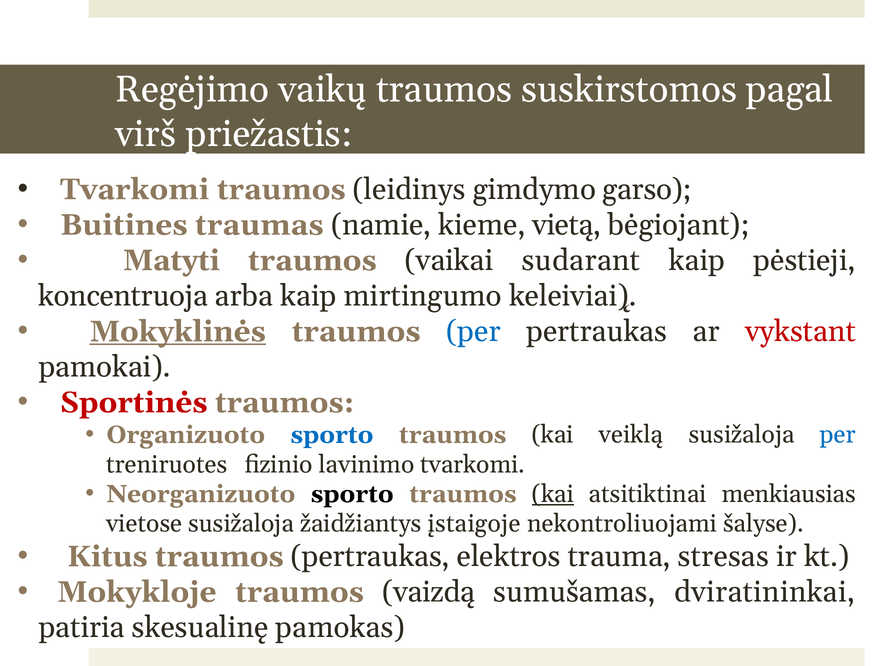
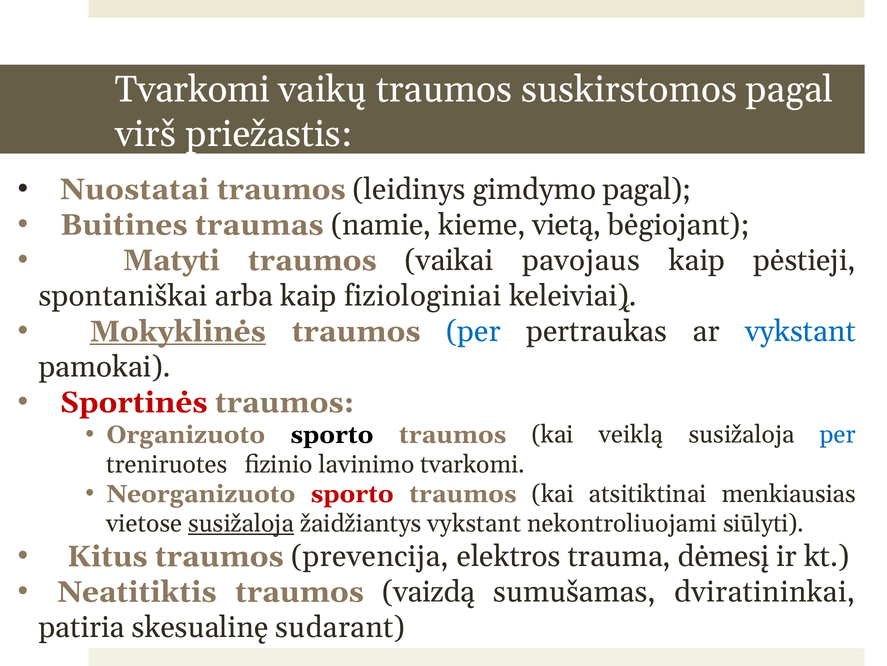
Regėjimo at (192, 89): Regėjimo -> Tvarkomi
Tvarkomi at (135, 189): Tvarkomi -> Nuostatai
gimdymo garso: garso -> pagal
sudarant: sudarant -> pavojaus
koncentruoja: koncentruoja -> spontaniškai
mirtingumo: mirtingumo -> fiziologiniai
vykstant at (800, 331) colour: red -> blue
sporto at (332, 434) colour: blue -> black
sporto at (352, 493) colour: black -> red
kai at (553, 493) underline: present -> none
susižaloja at (241, 523) underline: none -> present
žaidžiantys įstaigoje: įstaigoje -> vykstant
šalyse: šalyse -> siūlyti
traumos pertraukas: pertraukas -> prevencija
stresas: stresas -> dėmesį
Mokykloje: Mokykloje -> Neatitiktis
pamokas: pamokas -> sudarant
